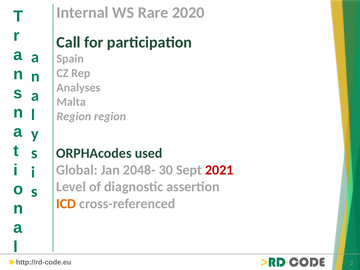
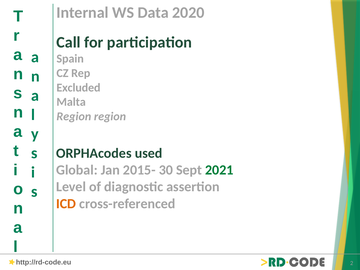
Rare: Rare -> Data
Analyses: Analyses -> Excluded
2048-: 2048- -> 2015-
2021 colour: red -> green
